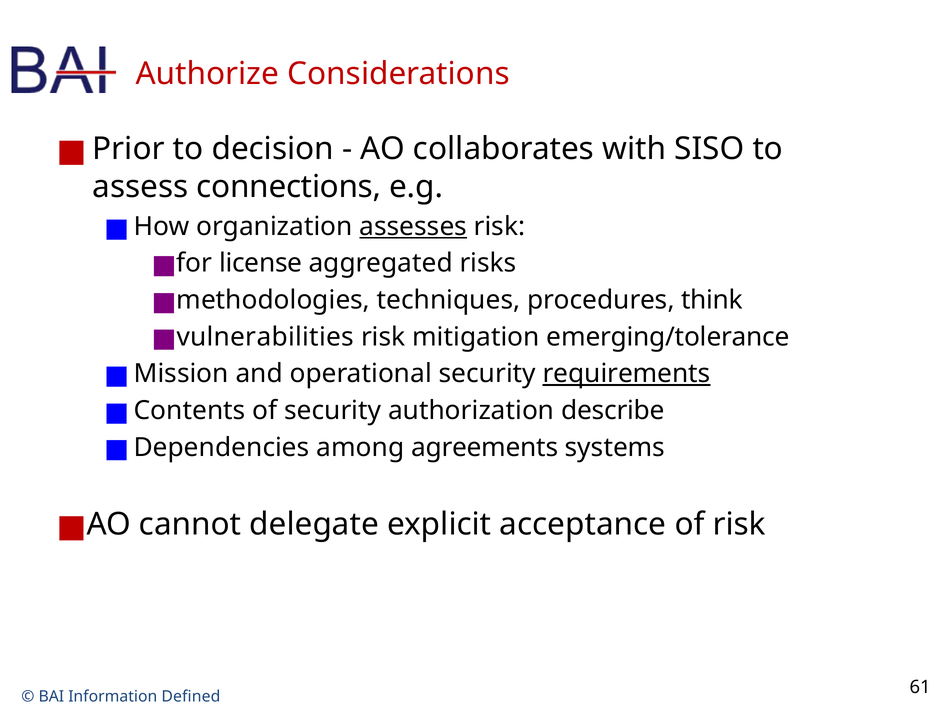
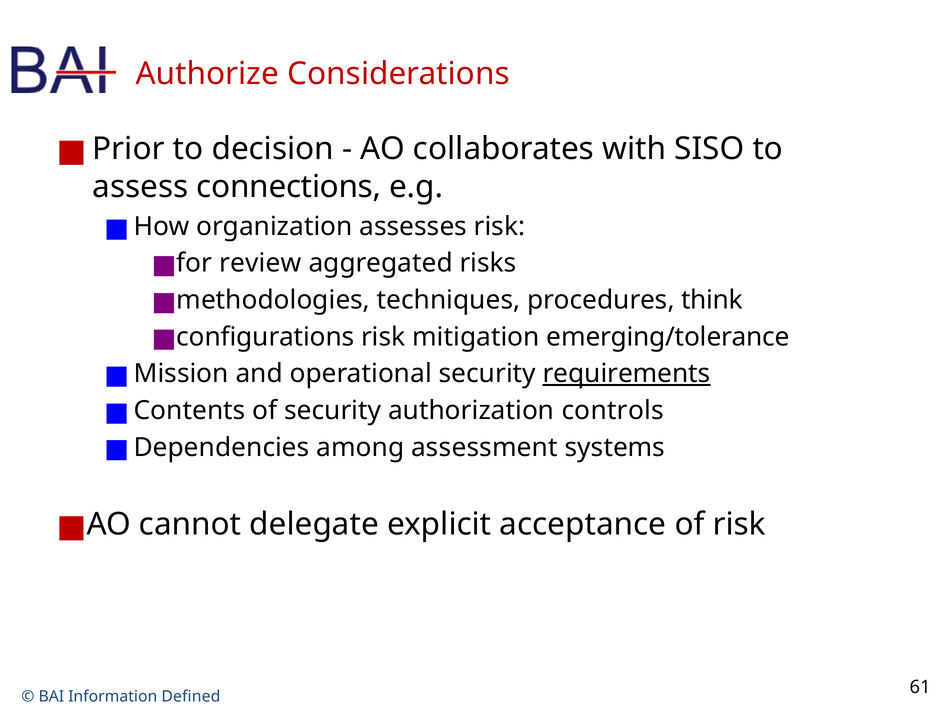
assesses underline: present -> none
license: license -> review
vulnerabilities: vulnerabilities -> configurations
describe: describe -> controls
agreements: agreements -> assessment
